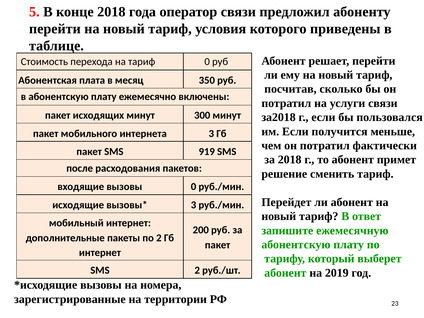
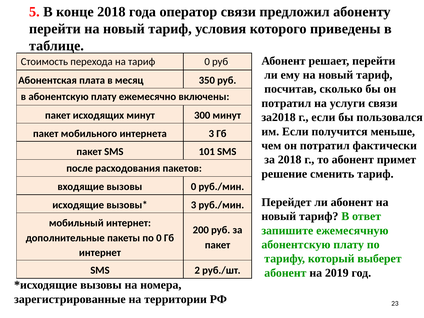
919: 919 -> 101
по 2: 2 -> 0
